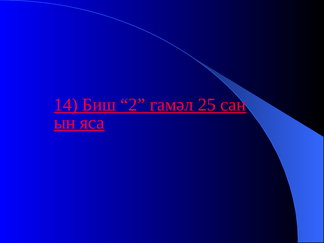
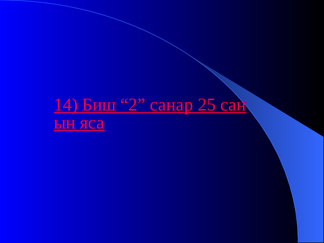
гамәл: гамәл -> санар
